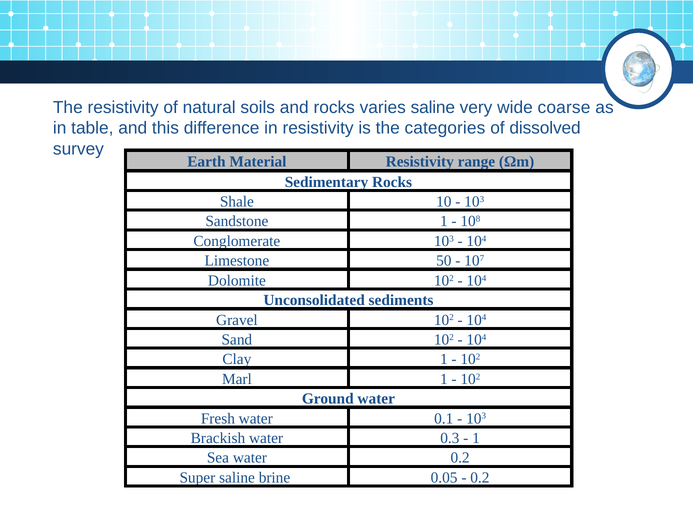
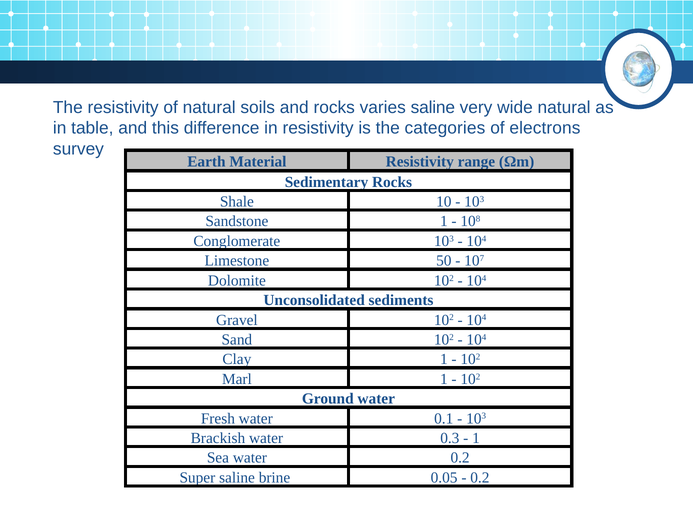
wide coarse: coarse -> natural
dissolved: dissolved -> electrons
